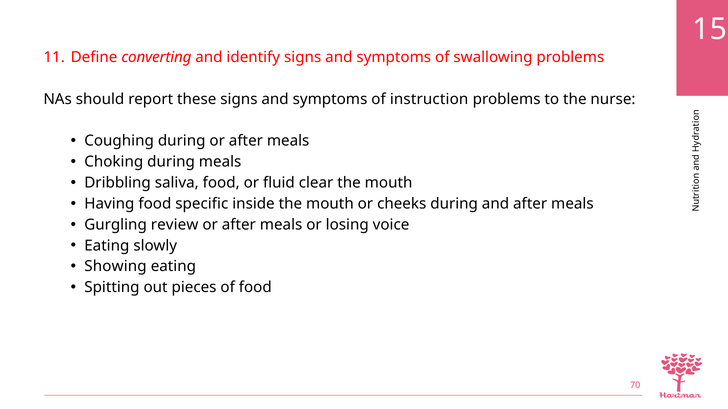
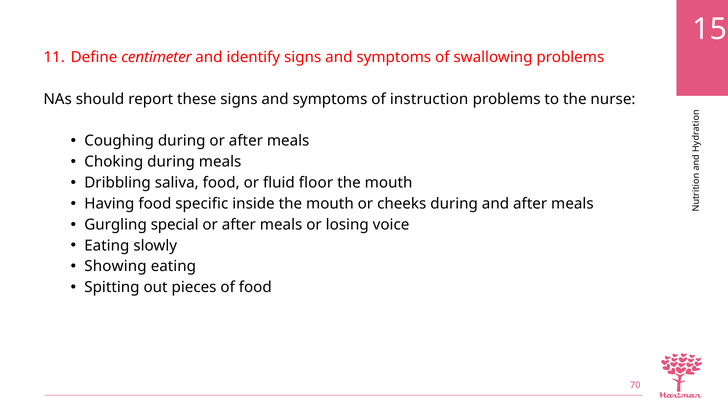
converting: converting -> centimeter
clear: clear -> floor
review: review -> special
